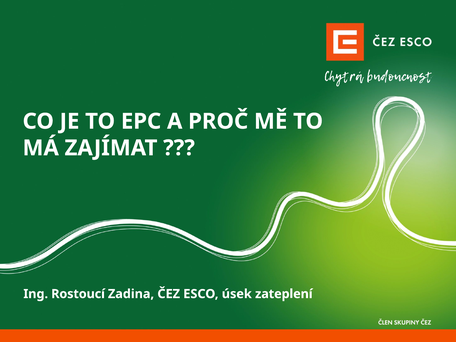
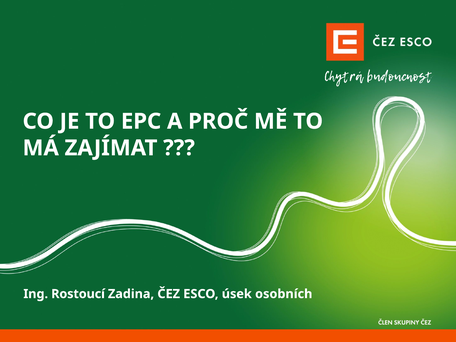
zateplení: zateplení -> osobních
